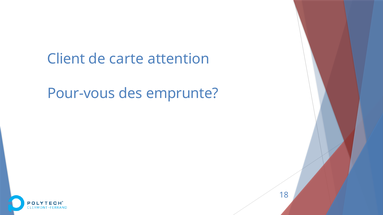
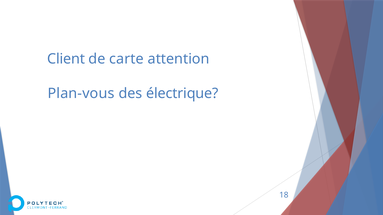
Pour-vous: Pour-vous -> Plan-vous
emprunte: emprunte -> électrique
